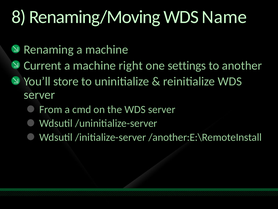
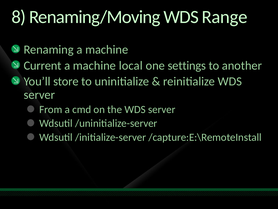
Name: Name -> Range
right: right -> local
/another:E:\RemoteInstall: /another:E:\RemoteInstall -> /capture:E:\RemoteInstall
